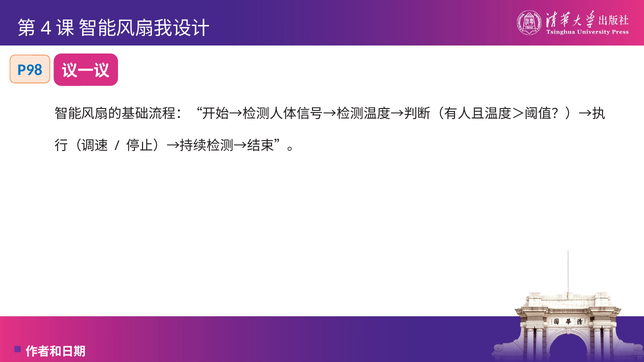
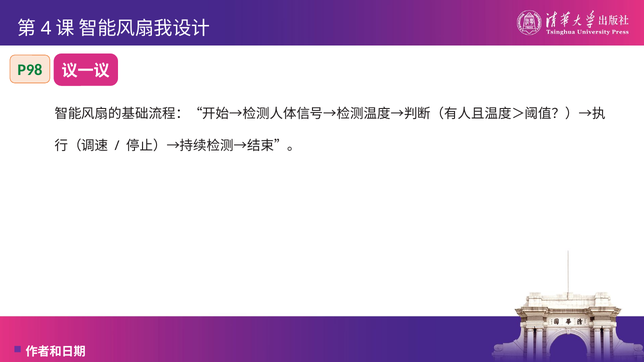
P98 colour: blue -> green
